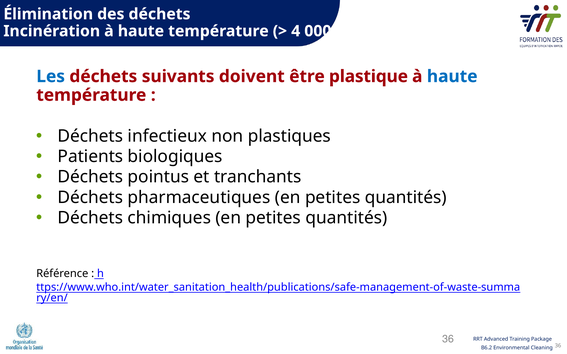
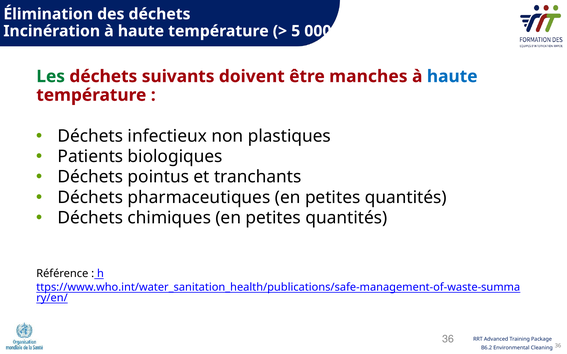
4: 4 -> 5
Les colour: blue -> green
plastique: plastique -> manches
